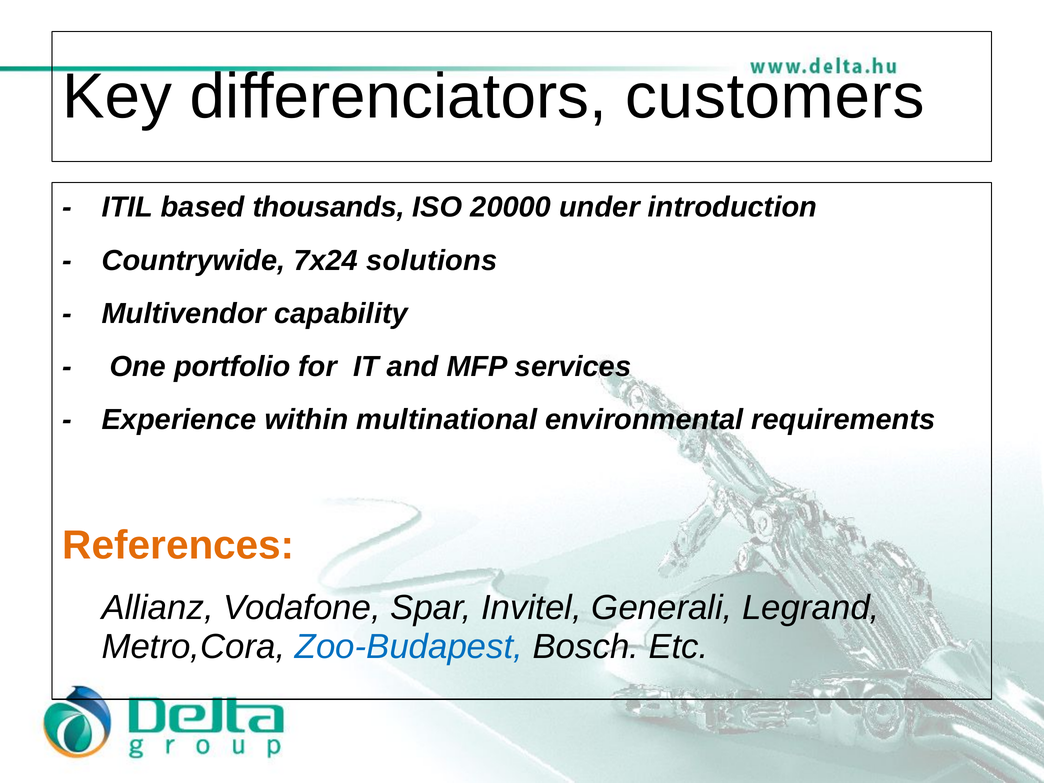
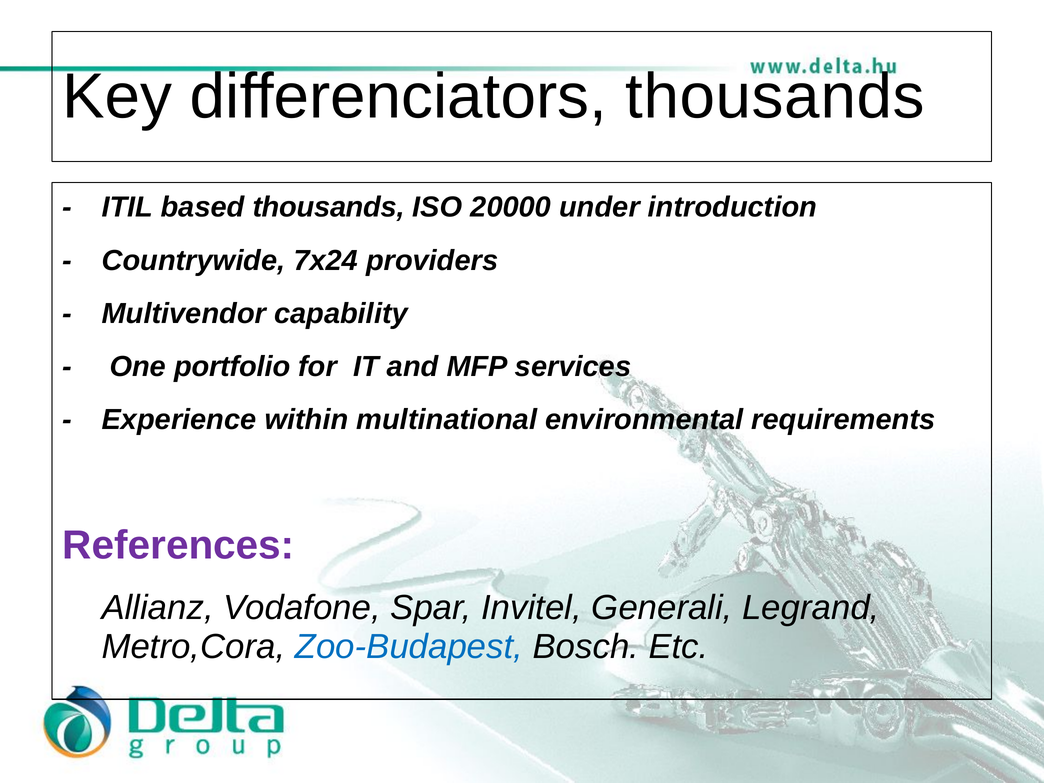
differenciators customers: customers -> thousands
solutions: solutions -> providers
References colour: orange -> purple
